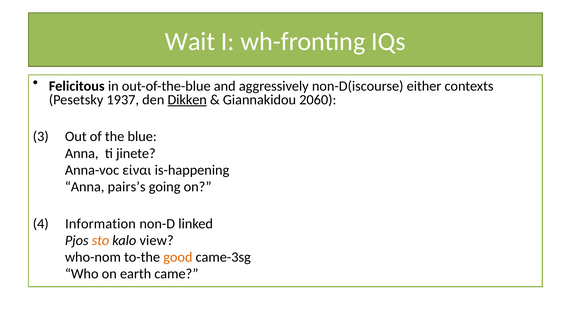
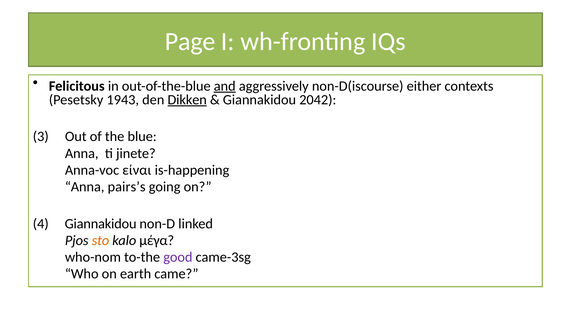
Wait: Wait -> Page
and underline: none -> present
1937: 1937 -> 1943
2060: 2060 -> 2042
4 Information: Information -> Giannakidou
view: view -> μέγα
good colour: orange -> purple
